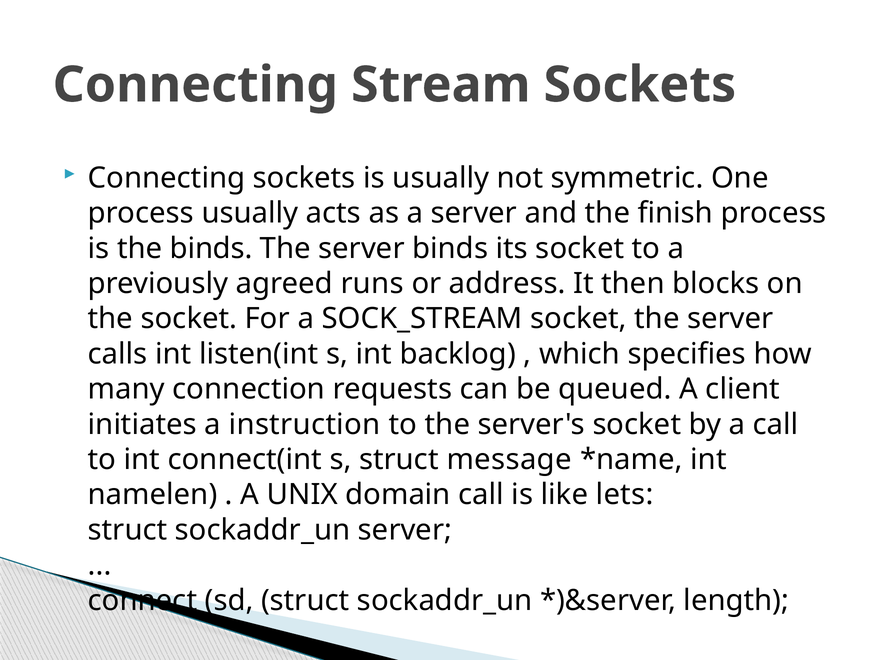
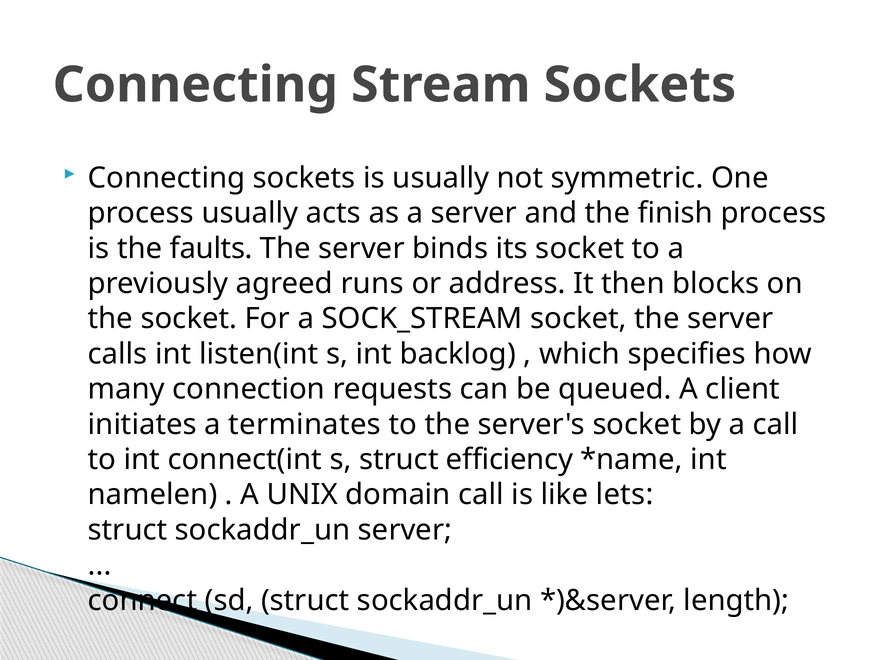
the binds: binds -> faults
instruction: instruction -> terminates
message: message -> efficiency
